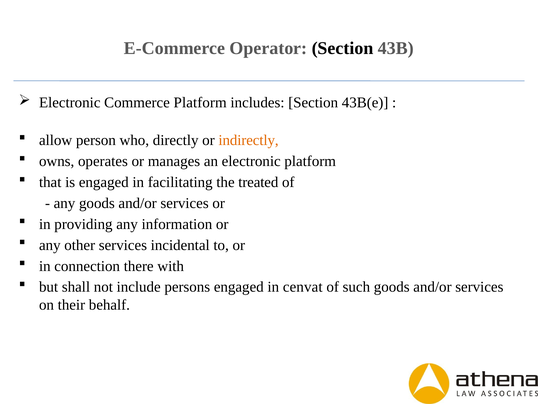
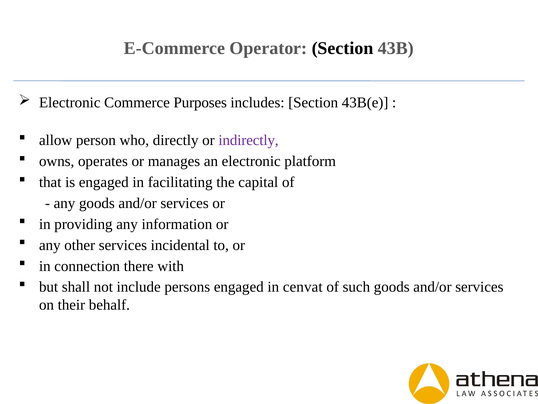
Commerce Platform: Platform -> Purposes
indirectly colour: orange -> purple
treated: treated -> capital
